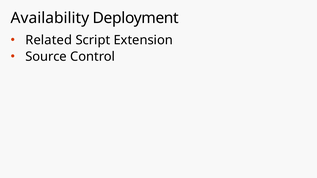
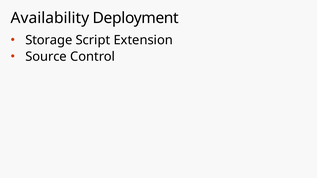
Related: Related -> Storage
